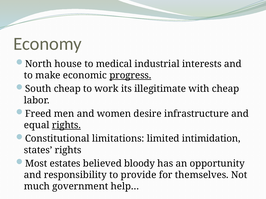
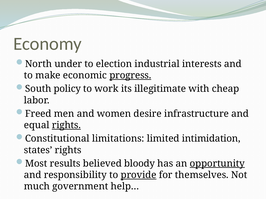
house: house -> under
medical: medical -> election
South cheap: cheap -> policy
estates: estates -> results
opportunity underline: none -> present
provide underline: none -> present
